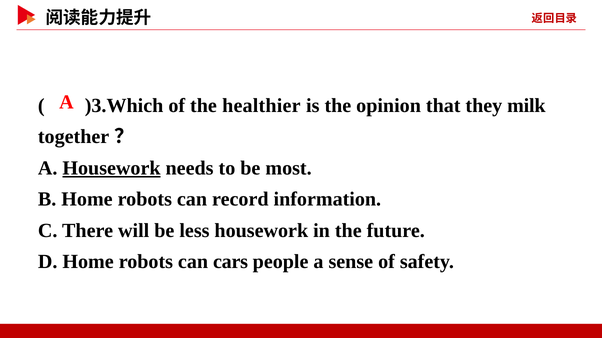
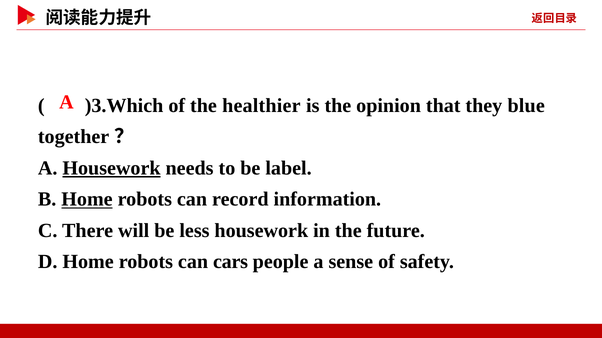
milk: milk -> blue
most: most -> label
Home at (87, 200) underline: none -> present
